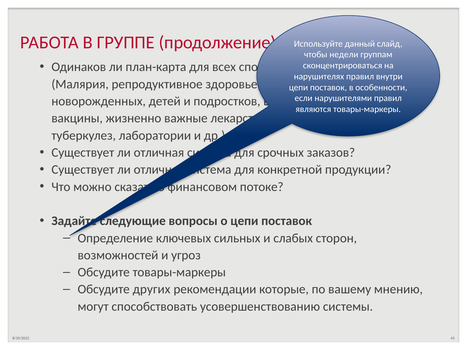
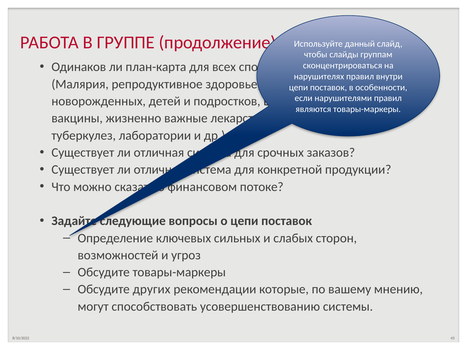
недели: недели -> слайды
